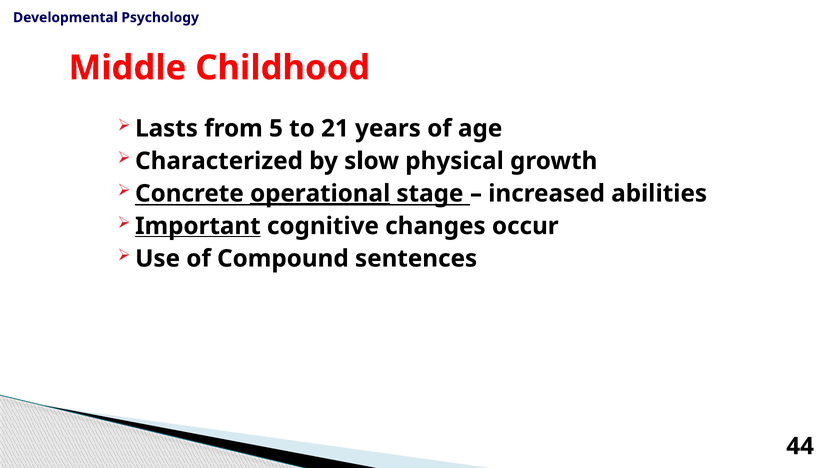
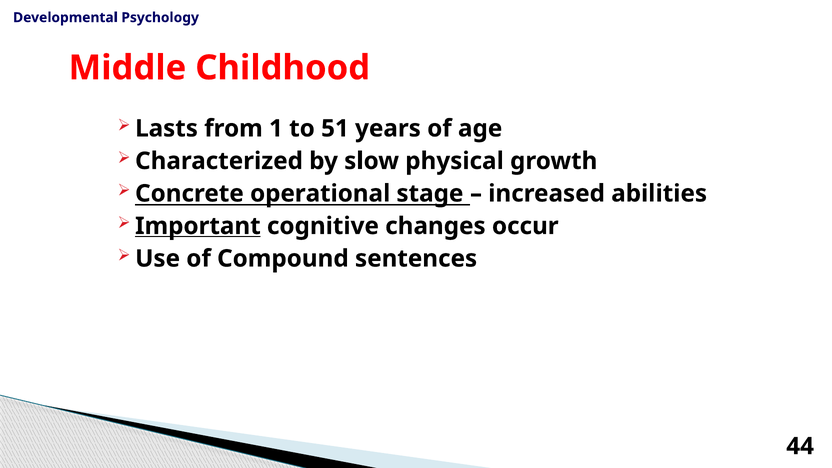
5: 5 -> 1
21: 21 -> 51
operational underline: present -> none
